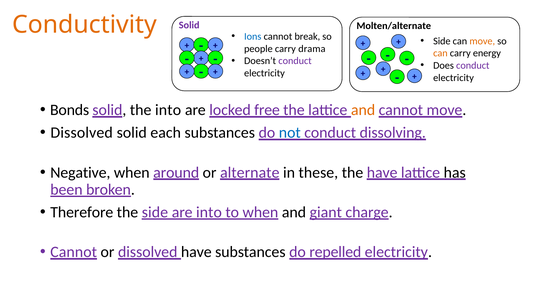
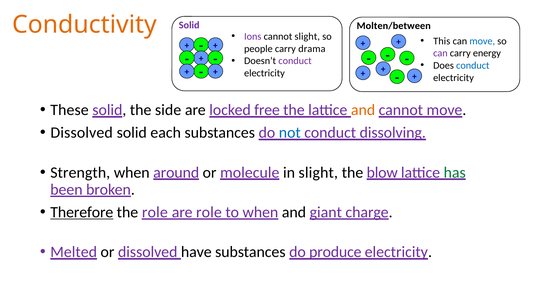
Molten/alternate: Molten/alternate -> Molten/between
Ions colour: blue -> purple
cannot break: break -> slight
Side at (442, 41): Side -> This
move at (482, 41) colour: orange -> blue
can at (440, 53) colour: orange -> purple
conduct at (473, 66) colour: purple -> blue
Bonds: Bonds -> These
the into: into -> side
Negative: Negative -> Strength
alternate: alternate -> molecule
in these: these -> slight
the have: have -> blow
has colour: black -> green
Therefore underline: none -> present
the side: side -> role
are into: into -> role
Cannot at (74, 252): Cannot -> Melted
repelled: repelled -> produce
